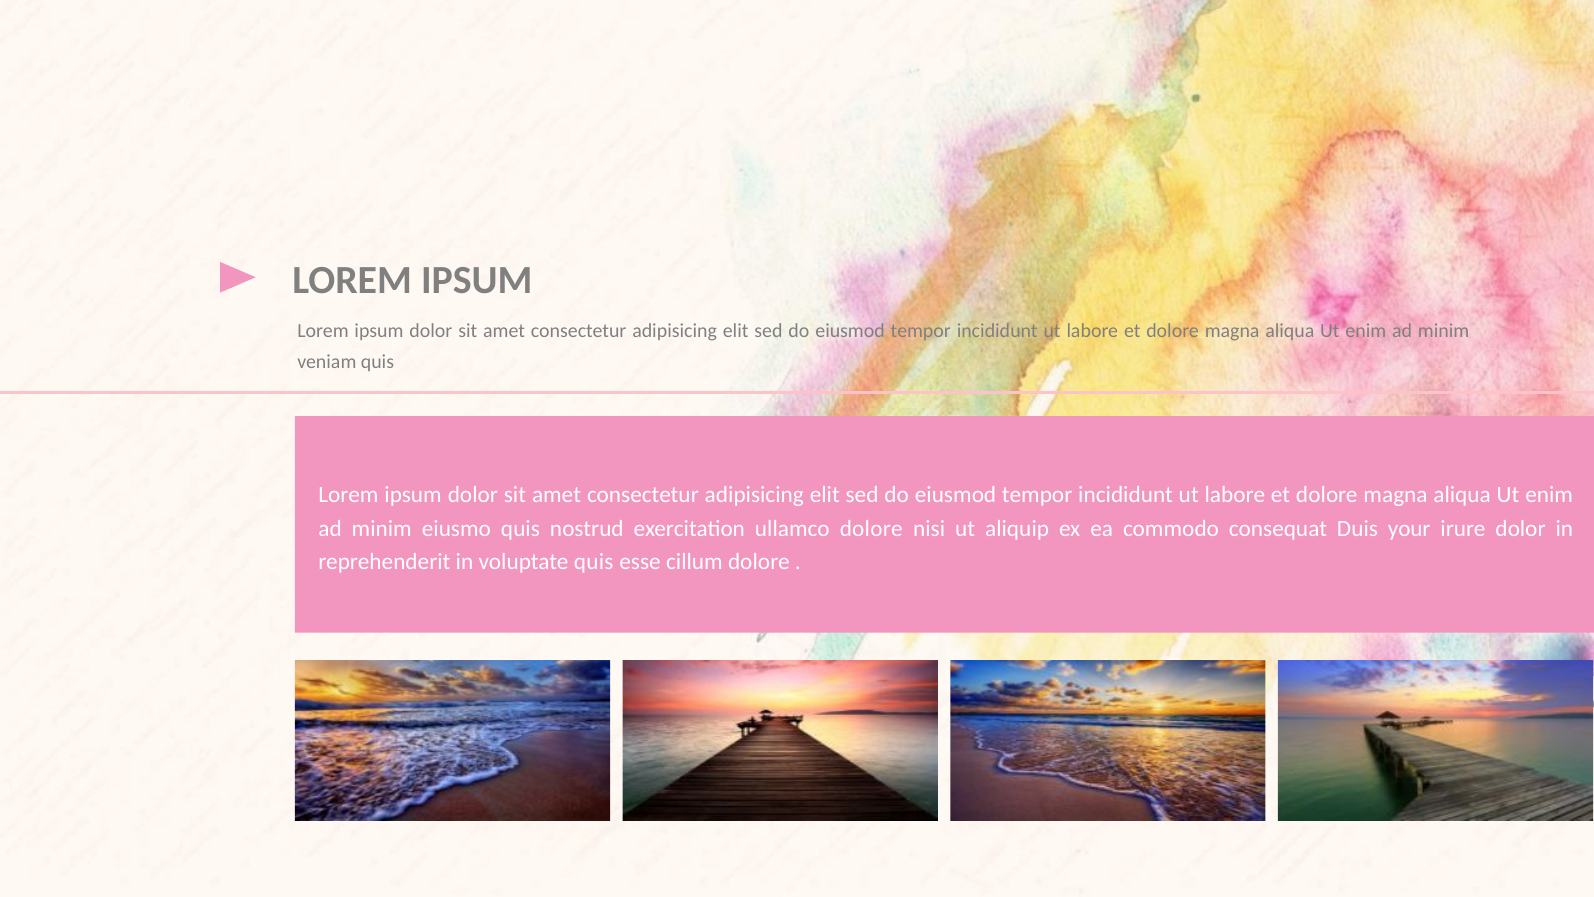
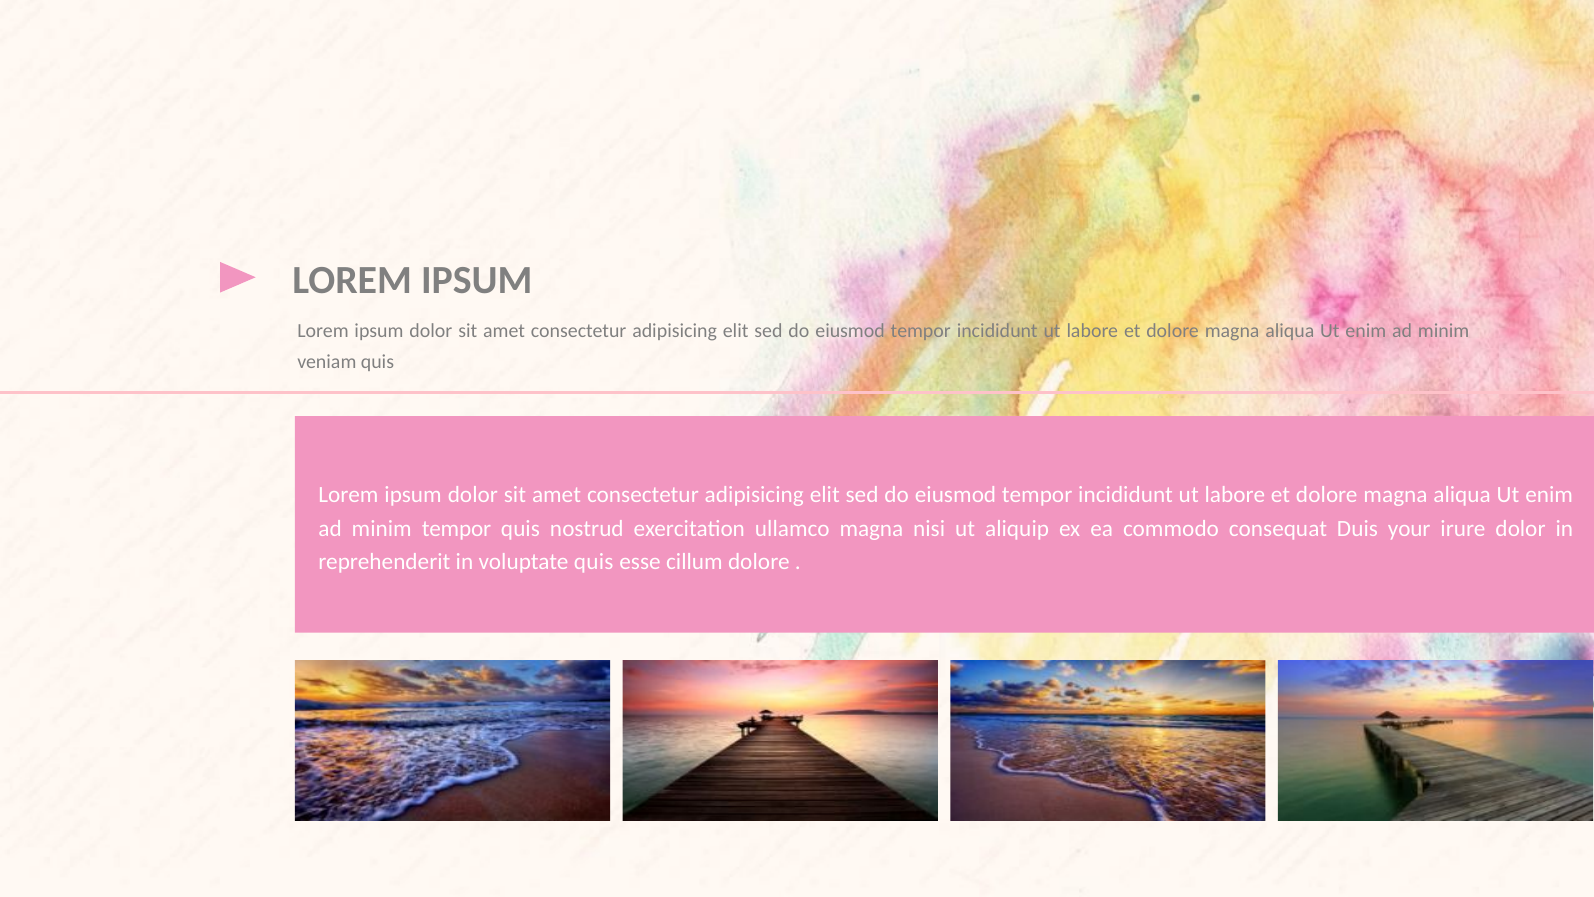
minim eiusmo: eiusmo -> tempor
ullamco dolore: dolore -> magna
